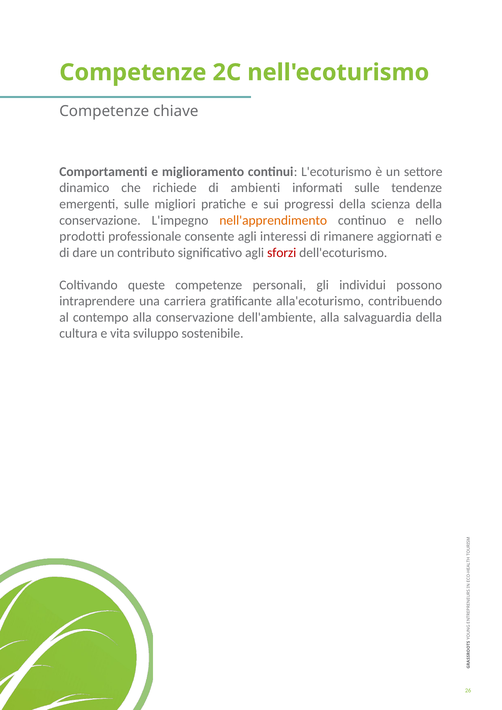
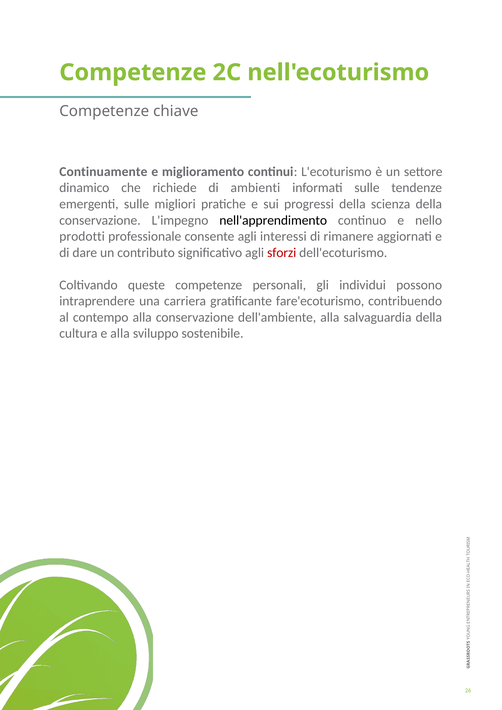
Comportamenti: Comportamenti -> Continuamente
nell'apprendimento colour: orange -> black
alla'ecoturismo: alla'ecoturismo -> fare'ecoturismo
e vita: vita -> alla
